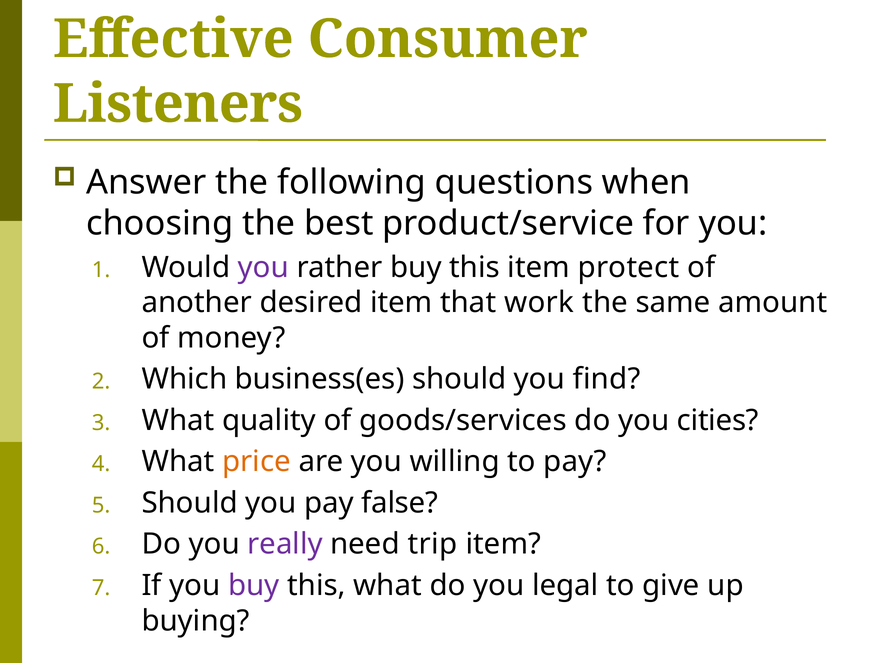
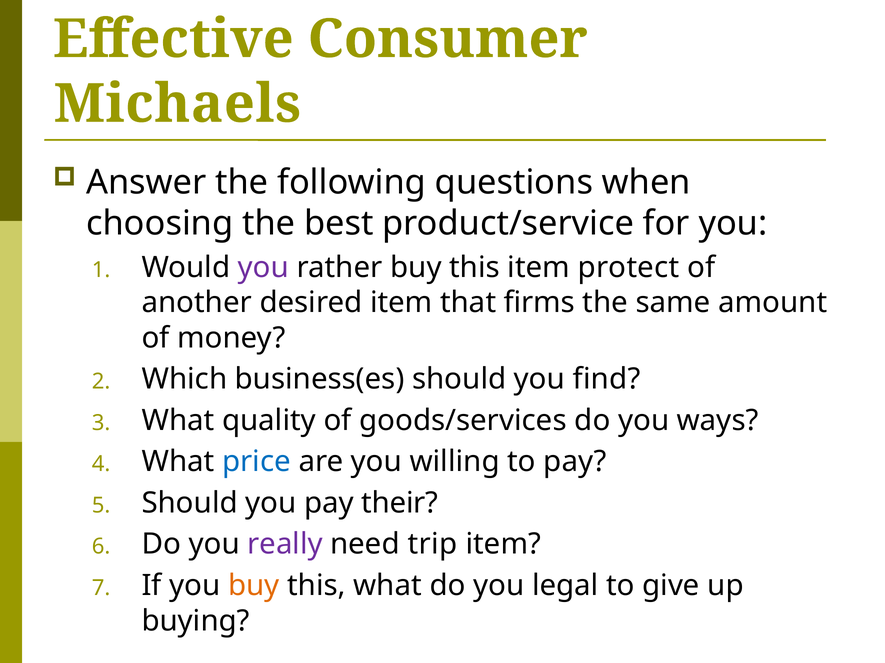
Listeners: Listeners -> Michaels
work: work -> firms
cities: cities -> ways
price colour: orange -> blue
false: false -> their
buy at (254, 586) colour: purple -> orange
